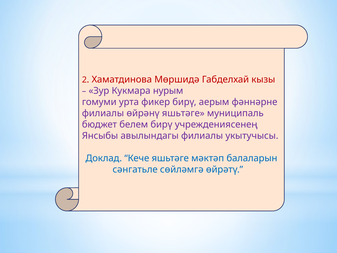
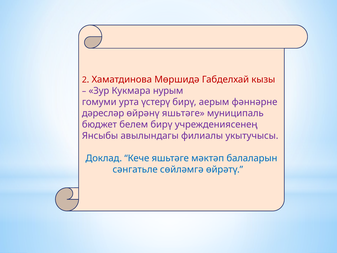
фикер: фикер -> үстерү
филиалы at (103, 113): филиалы -> дәресләр
